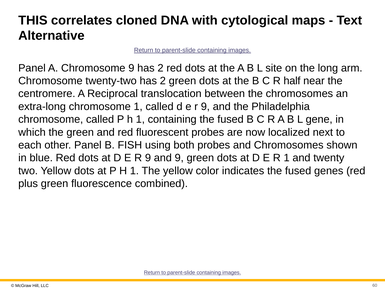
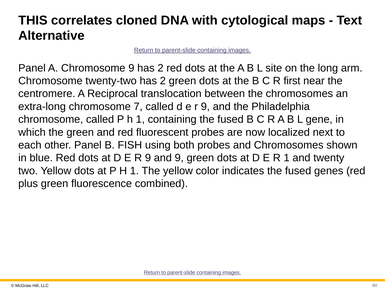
half: half -> first
chromosome 1: 1 -> 7
